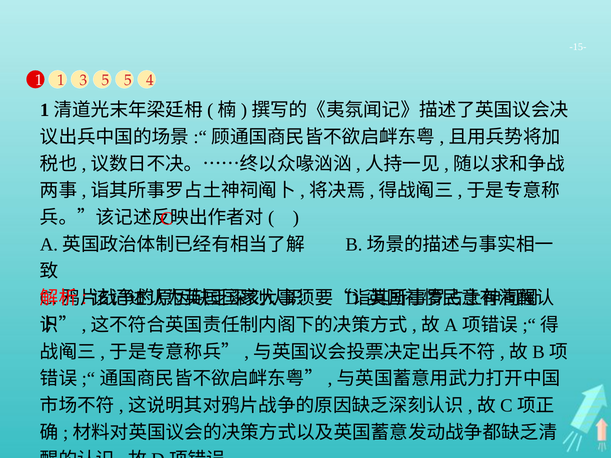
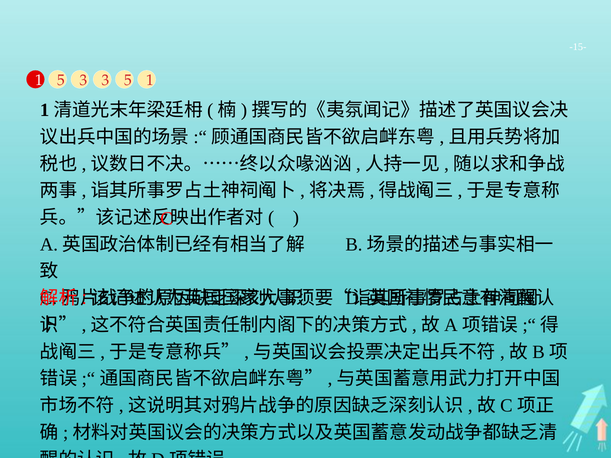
1 1: 1 -> 5
3 5: 5 -> 3
5 4: 4 -> 1
